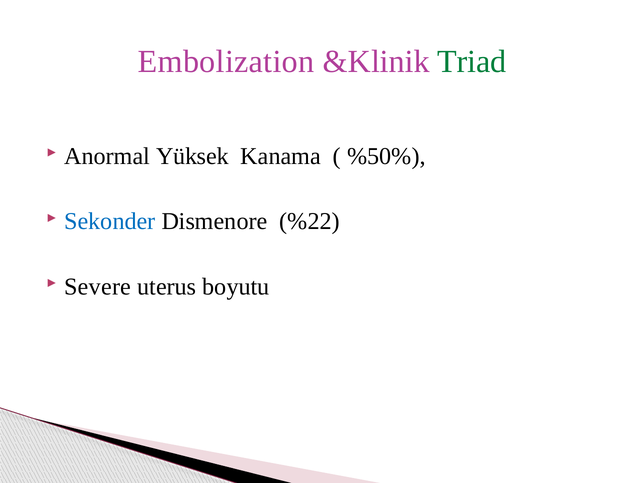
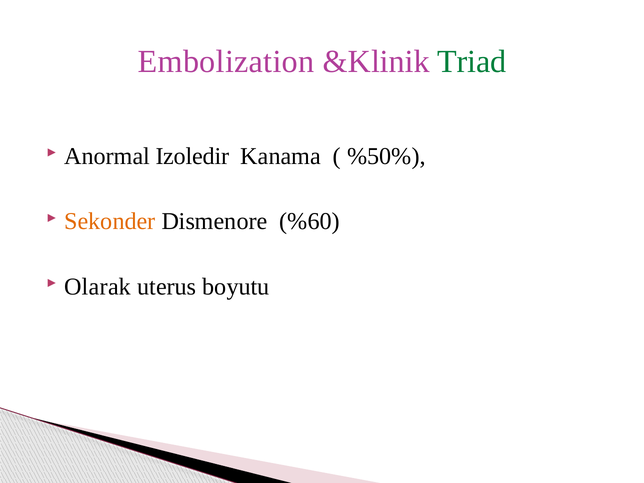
Yüksek: Yüksek -> Izoledir
Sekonder colour: blue -> orange
%22: %22 -> %60
Severe: Severe -> Olarak
